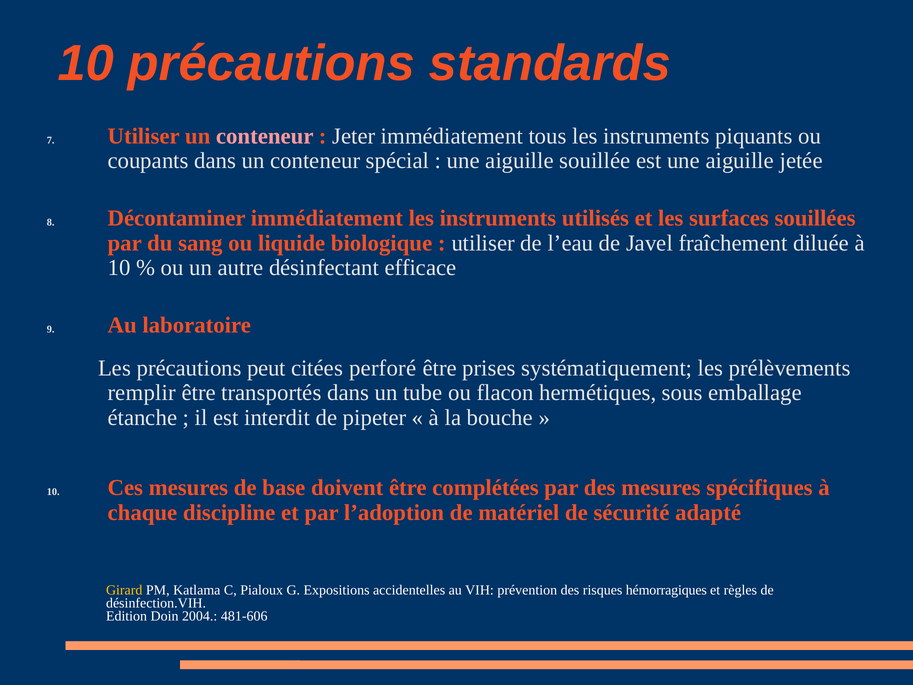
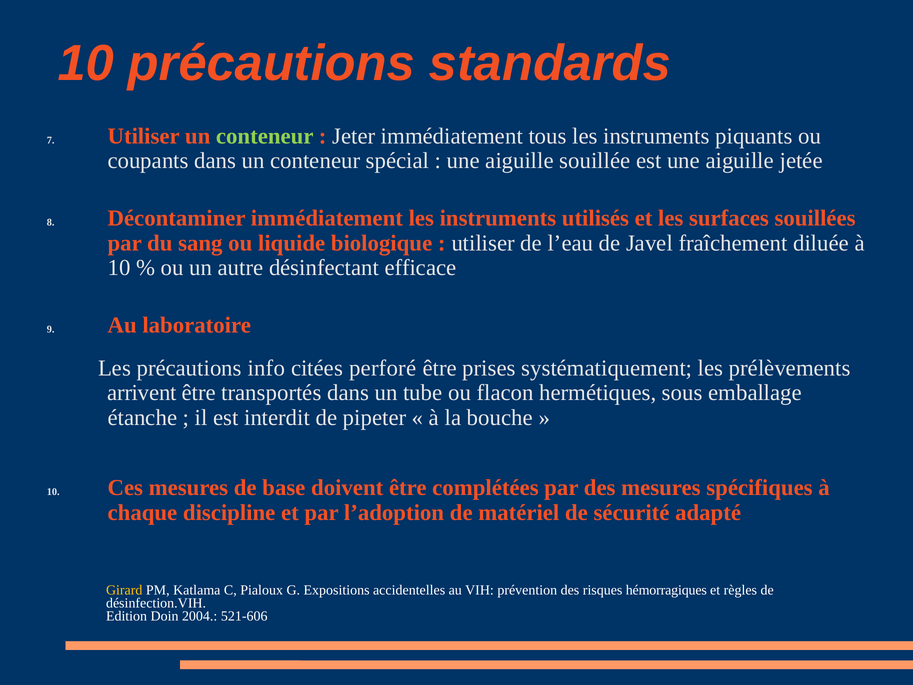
conteneur at (265, 136) colour: pink -> light green
peut: peut -> info
remplir: remplir -> arrivent
481-606: 481-606 -> 521-606
